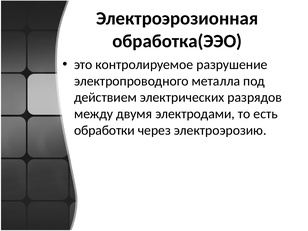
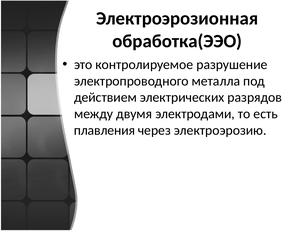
обработки: обработки -> плавления
